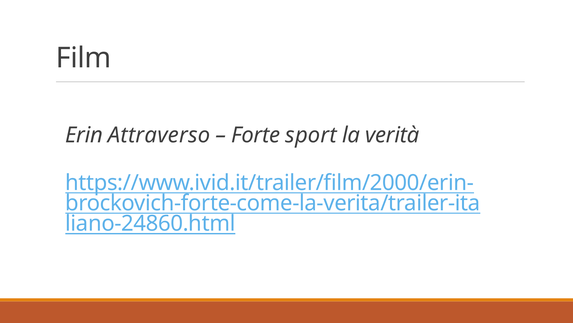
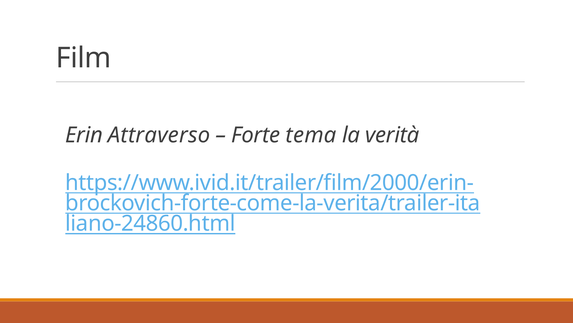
sport: sport -> tema
